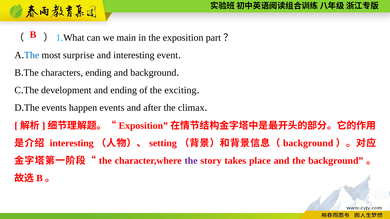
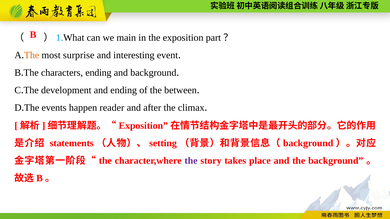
The at (32, 55) colour: blue -> orange
exciting: exciting -> between
happen events: events -> reader
interesting at (72, 143): interesting -> statements
